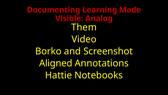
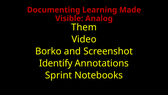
Aligned: Aligned -> Identify
Hattie: Hattie -> Sprint
